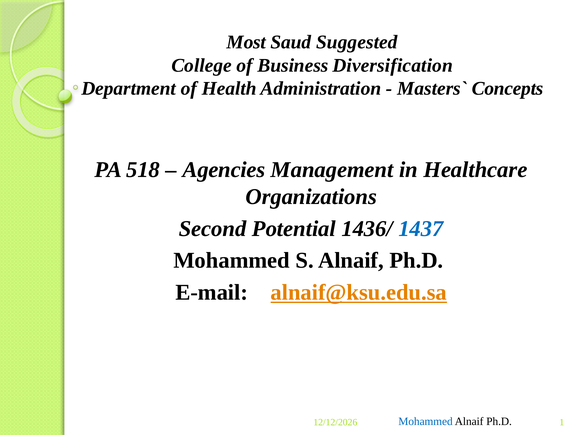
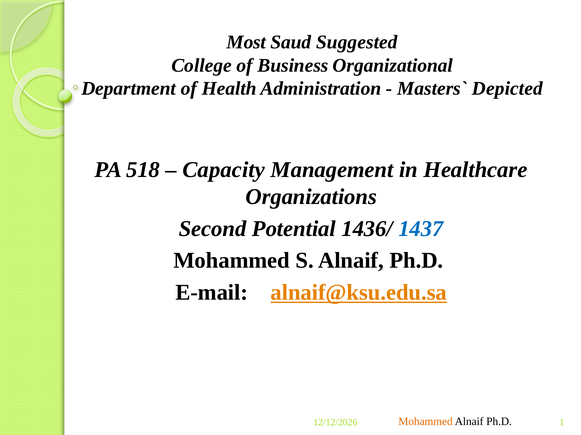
Diversification: Diversification -> Organizational
Concepts: Concepts -> Depicted
Agencies: Agencies -> Capacity
Mohammed at (426, 422) colour: blue -> orange
